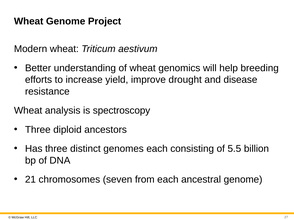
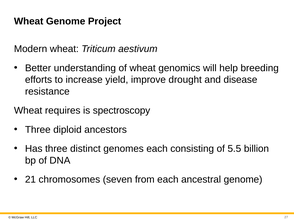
analysis: analysis -> requires
